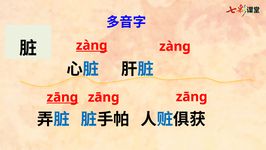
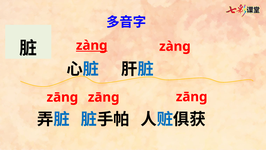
zāng at (62, 97) underline: present -> none
